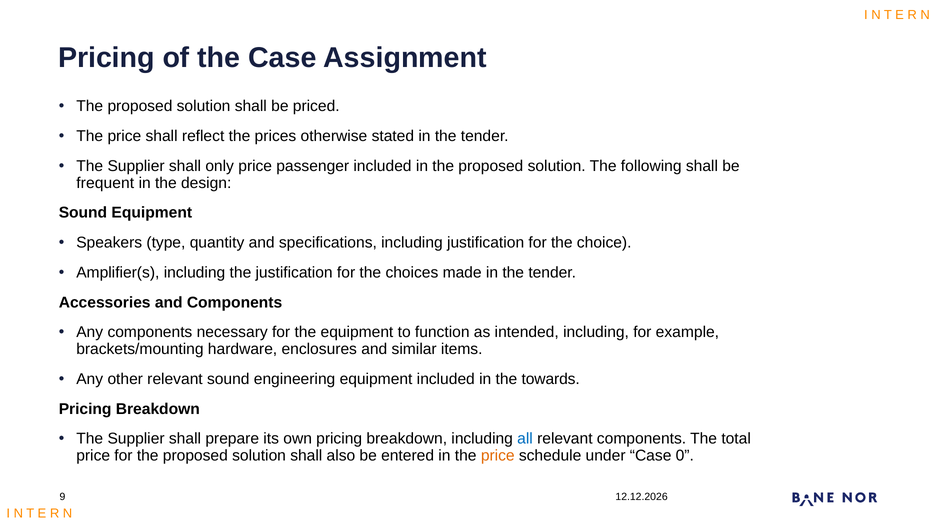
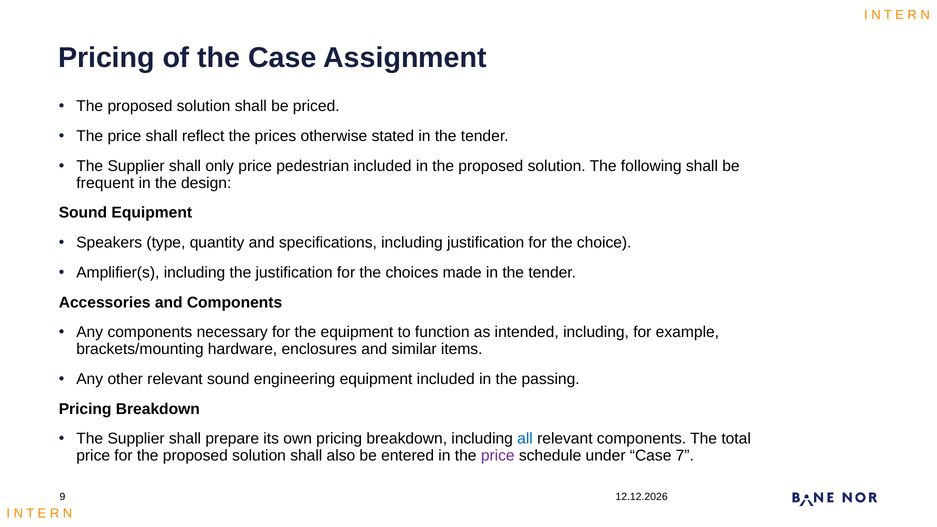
passenger: passenger -> pedestrian
towards: towards -> passing
price at (498, 456) colour: orange -> purple
0: 0 -> 7
